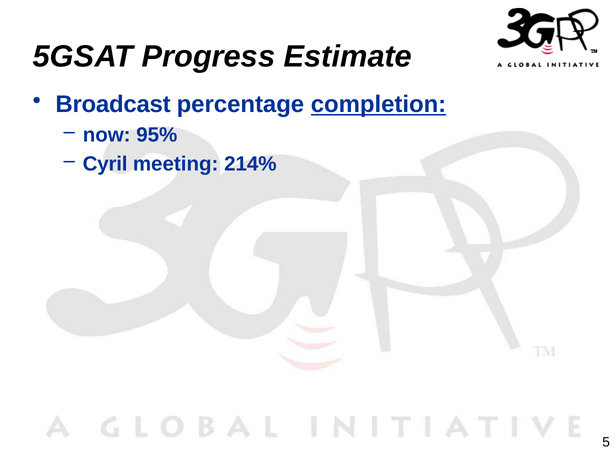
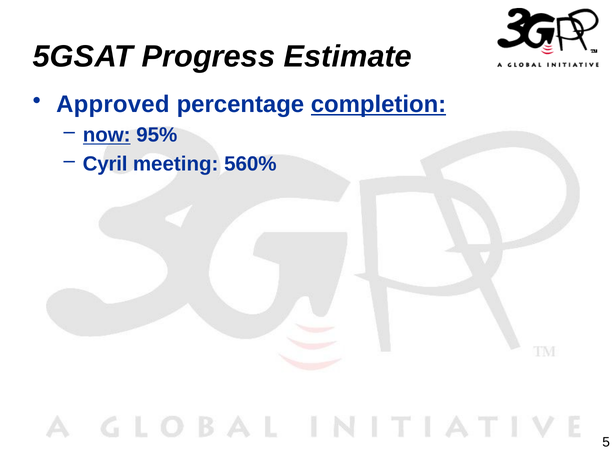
Broadcast: Broadcast -> Approved
now underline: none -> present
214%: 214% -> 560%
